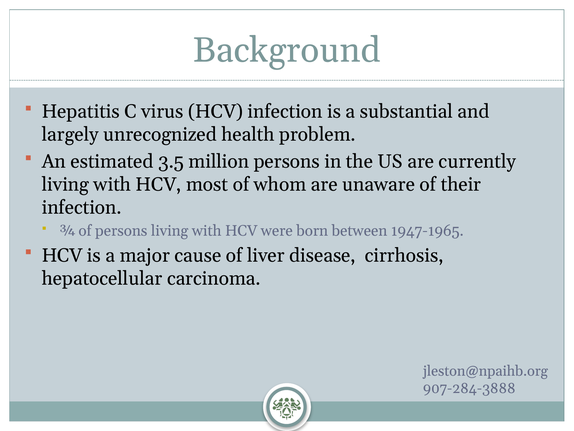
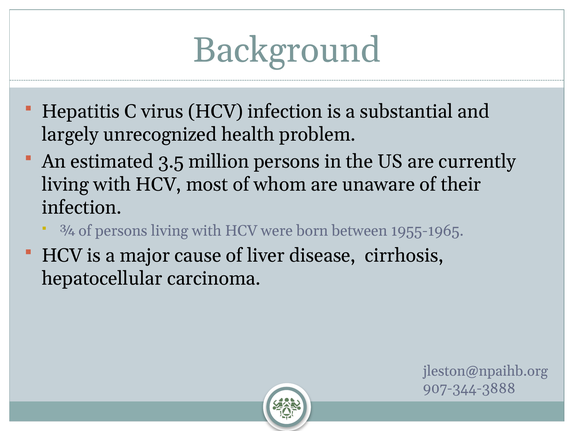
1947-1965: 1947-1965 -> 1955-1965
907-284-3888: 907-284-3888 -> 907-344-3888
